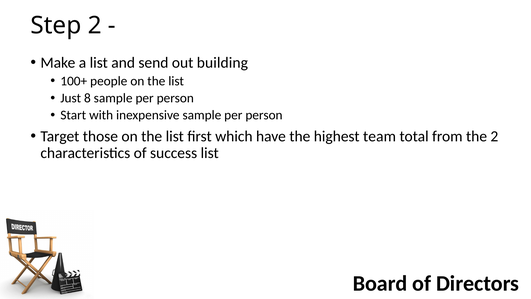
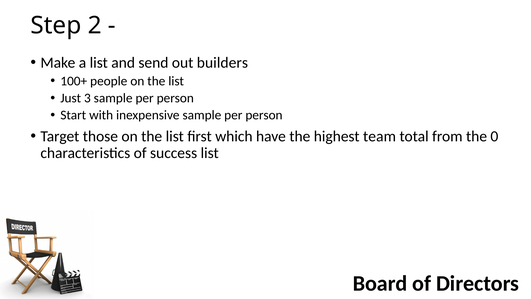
building: building -> builders
8: 8 -> 3
the 2: 2 -> 0
